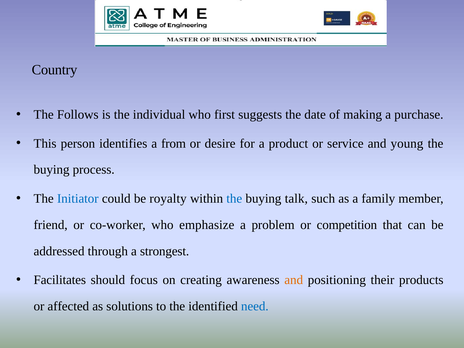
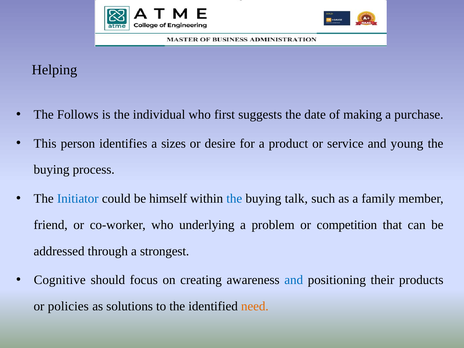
Country: Country -> Helping
from: from -> sizes
royalty: royalty -> himself
emphasize: emphasize -> underlying
Facilitates: Facilitates -> Cognitive
and at (294, 280) colour: orange -> blue
affected: affected -> policies
need colour: blue -> orange
